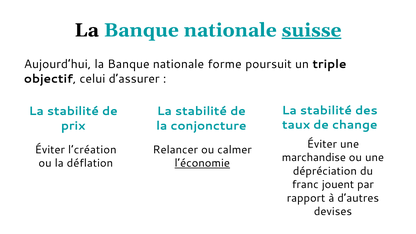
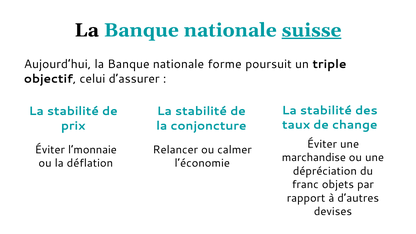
l’création: l’création -> l’monnaie
l’économie underline: present -> none
jouent: jouent -> objets
